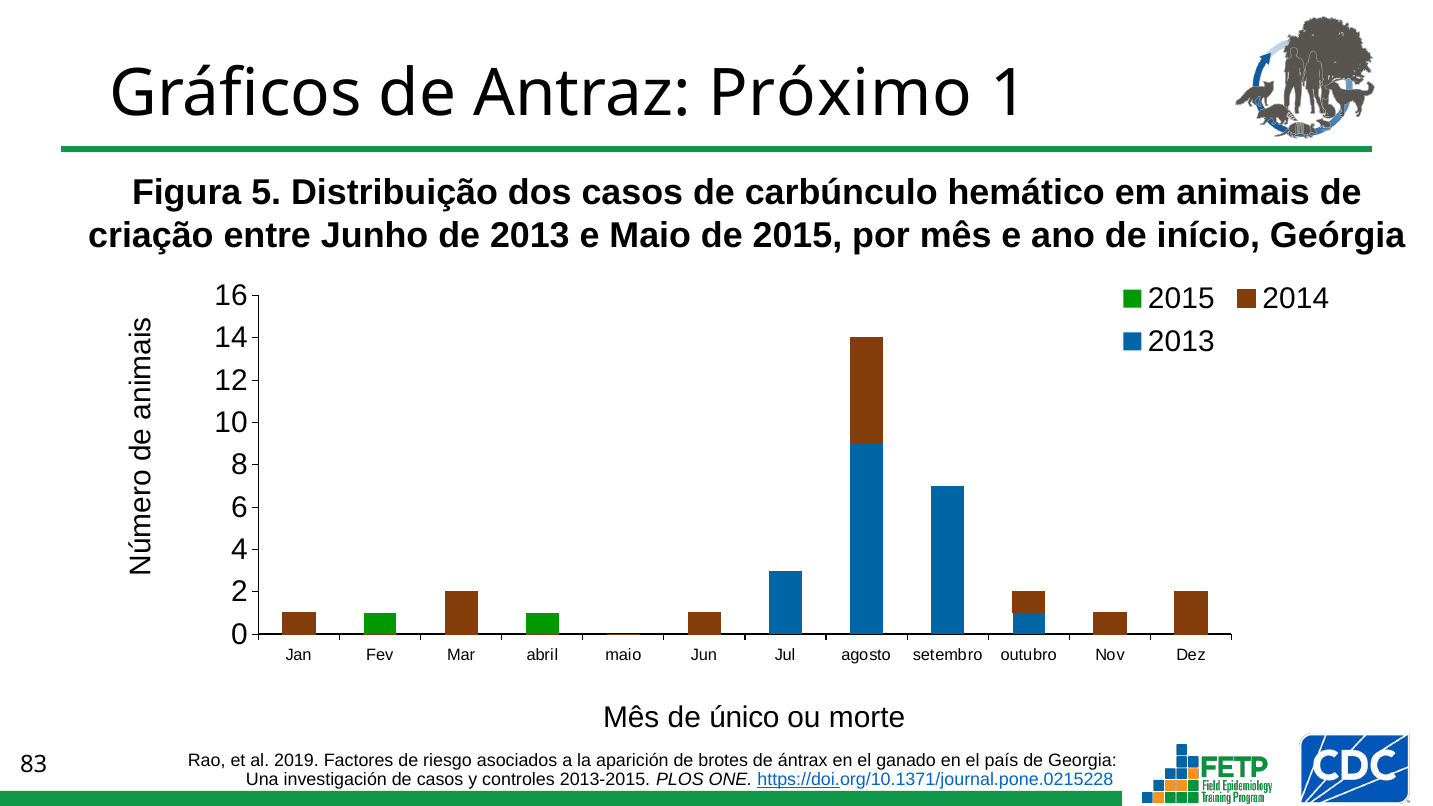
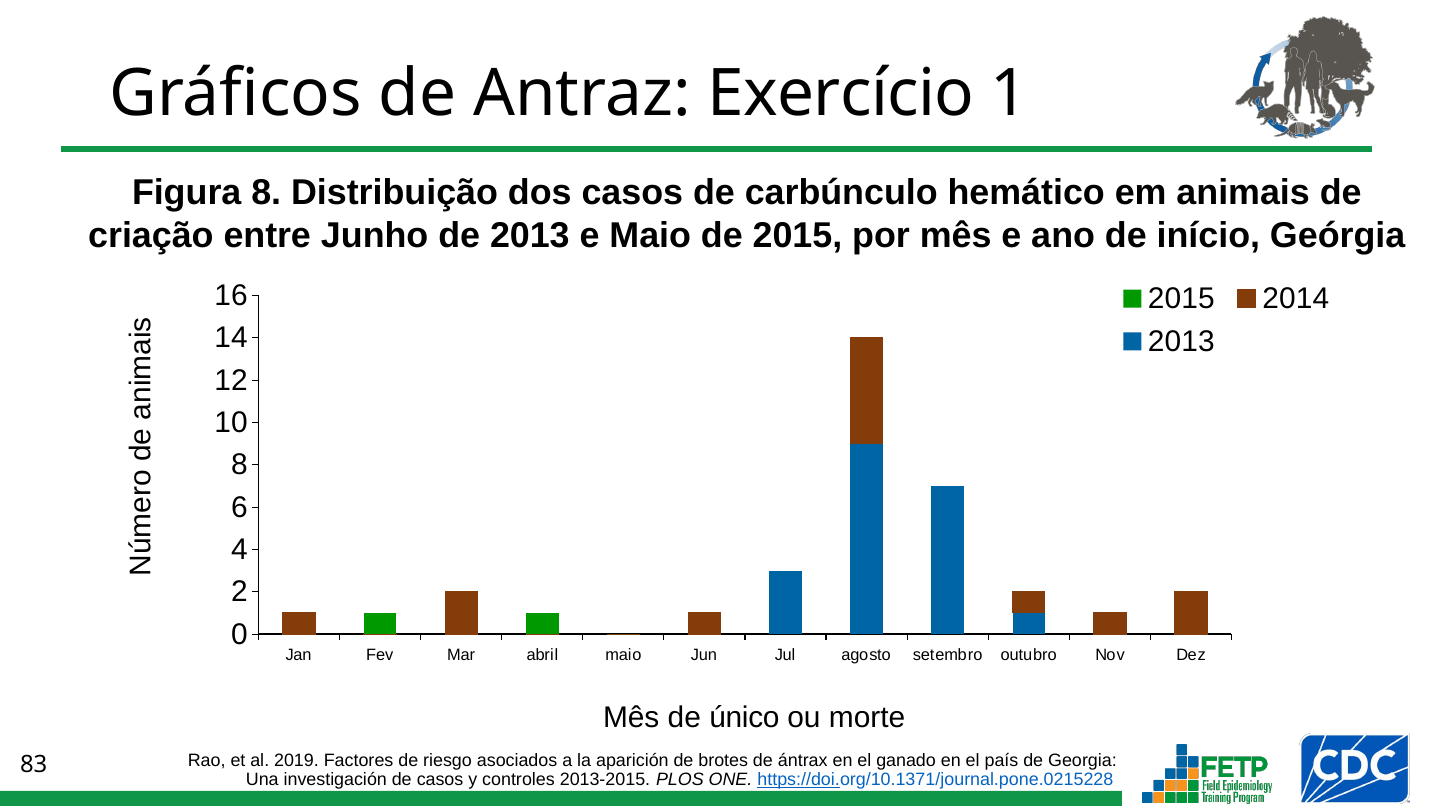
Próximo: Próximo -> Exercício
Figura 5: 5 -> 8
